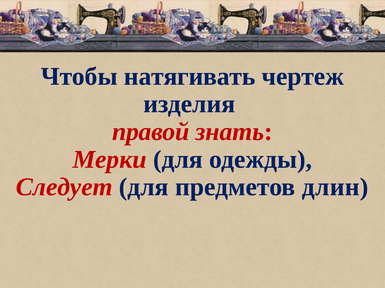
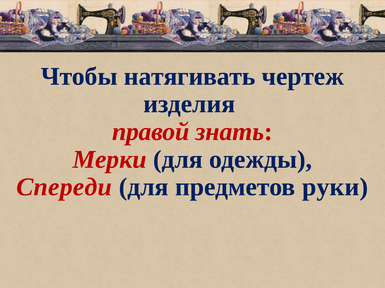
Следует: Следует -> Спереди
длин: длин -> руки
